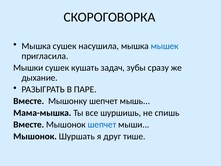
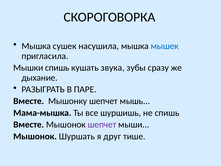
Мышки сушек: сушек -> спишь
задач: задач -> звука
шепчет at (102, 124) colour: blue -> purple
